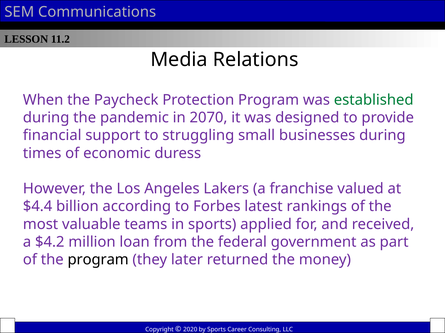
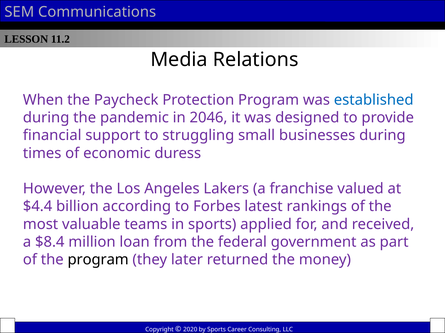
established colour: green -> blue
2070: 2070 -> 2046
$4.2: $4.2 -> $8.4
